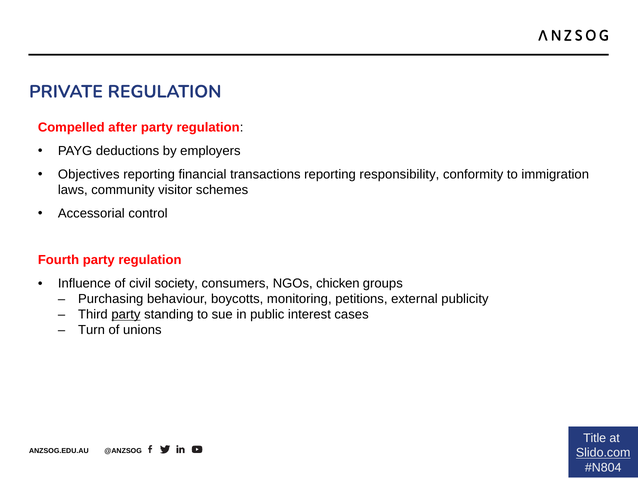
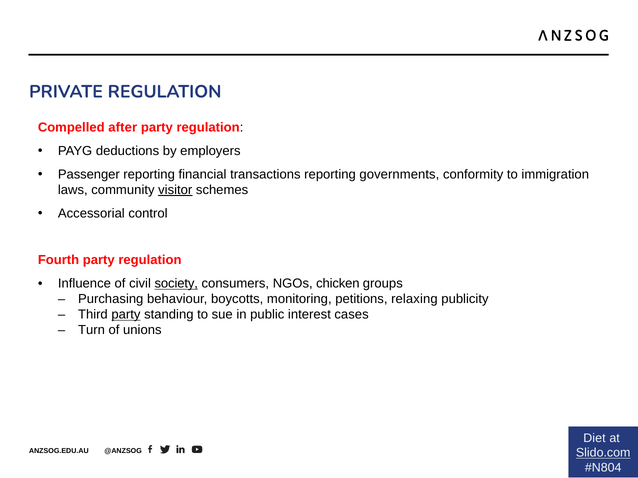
Objectives: Objectives -> Passenger
responsibility: responsibility -> governments
visitor underline: none -> present
society underline: none -> present
external: external -> relaxing
Title: Title -> Diet
